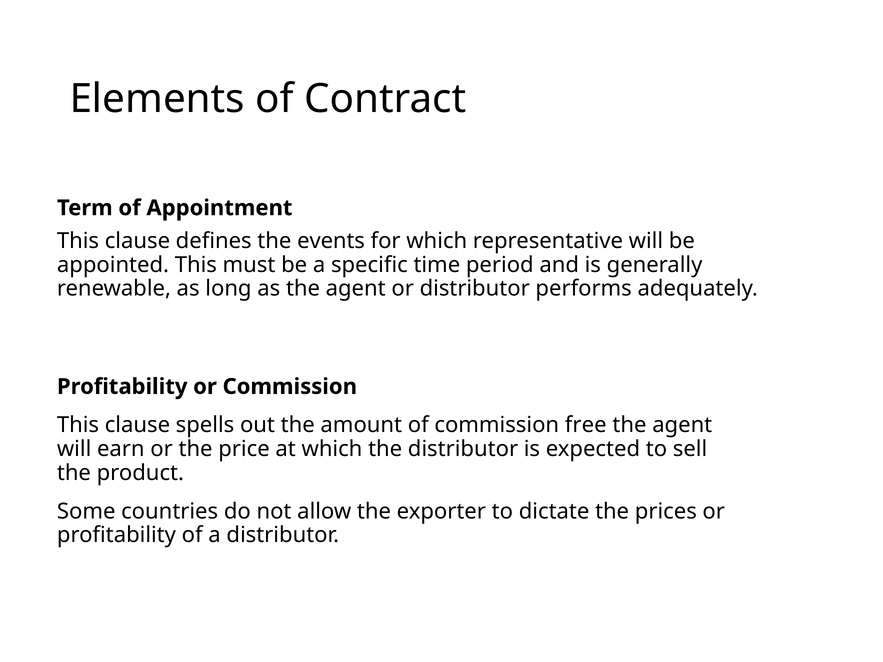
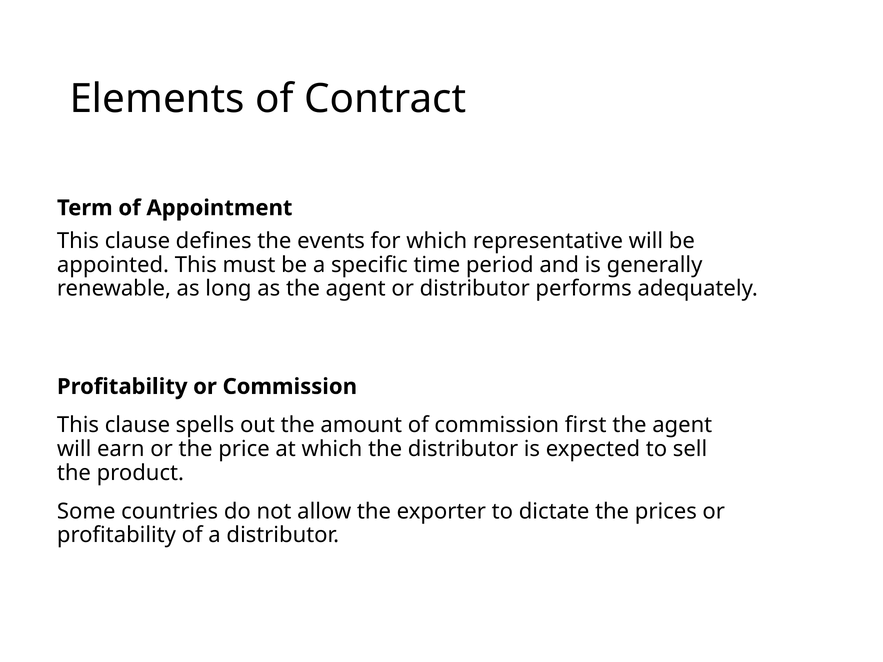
free: free -> first
